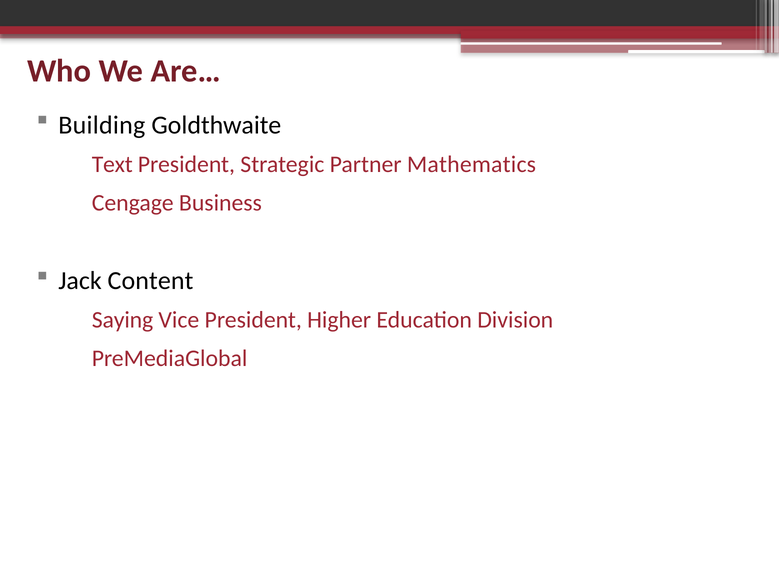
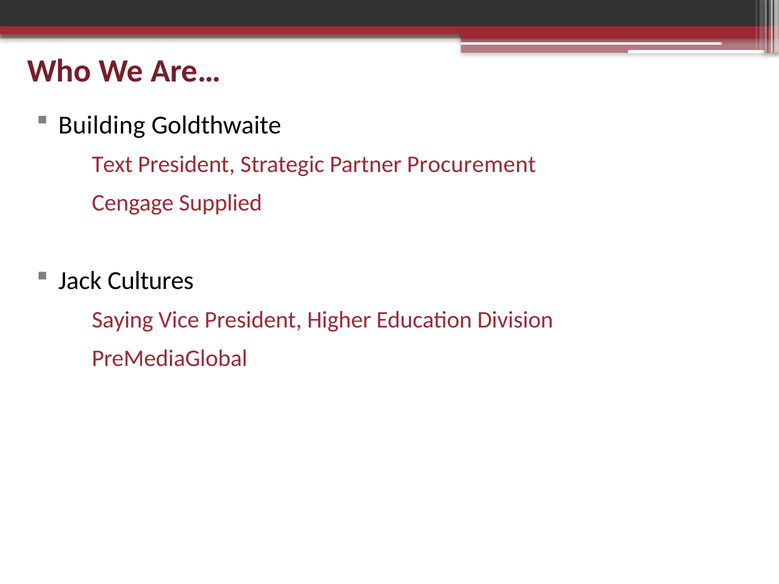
Mathematics: Mathematics -> Procurement
Business: Business -> Supplied
Content: Content -> Cultures
